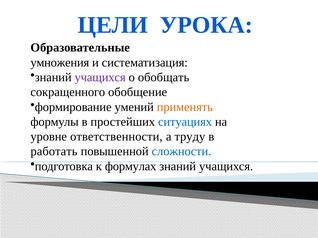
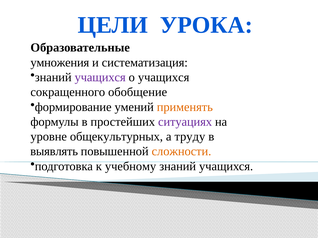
о обобщать: обобщать -> учащихся
ситуациях colour: blue -> purple
ответственности: ответственности -> общекультурных
работать: работать -> выявлять
сложности colour: blue -> orange
формулах: формулах -> учебному
